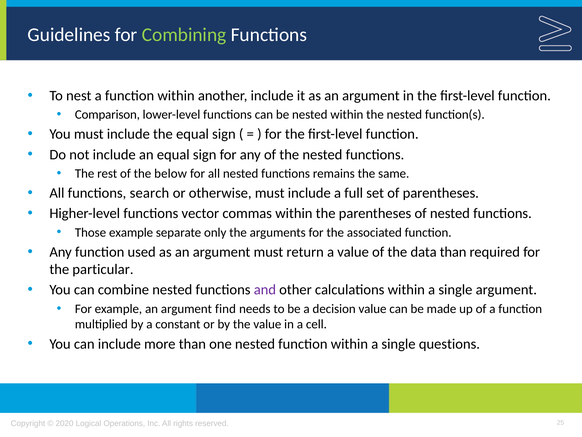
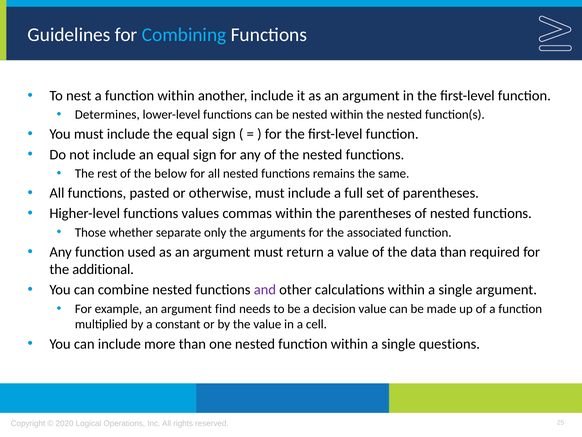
Combining colour: light green -> light blue
Comparison: Comparison -> Determines
search: search -> pasted
vector: vector -> values
Those example: example -> whether
particular: particular -> additional
